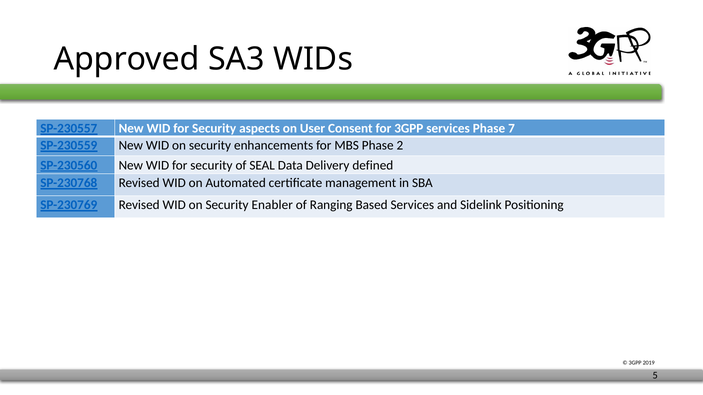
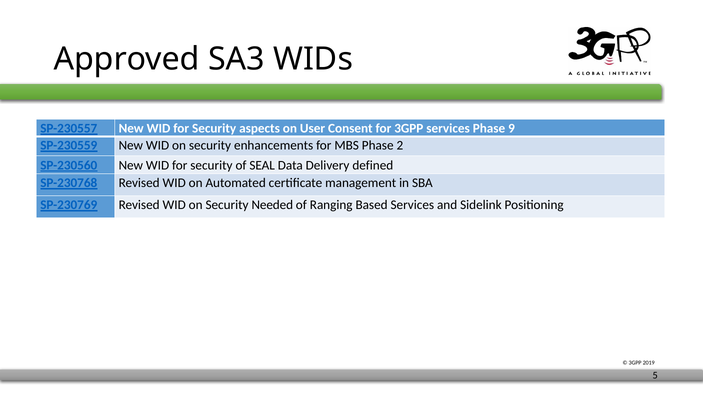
7: 7 -> 9
Enabler: Enabler -> Needed
